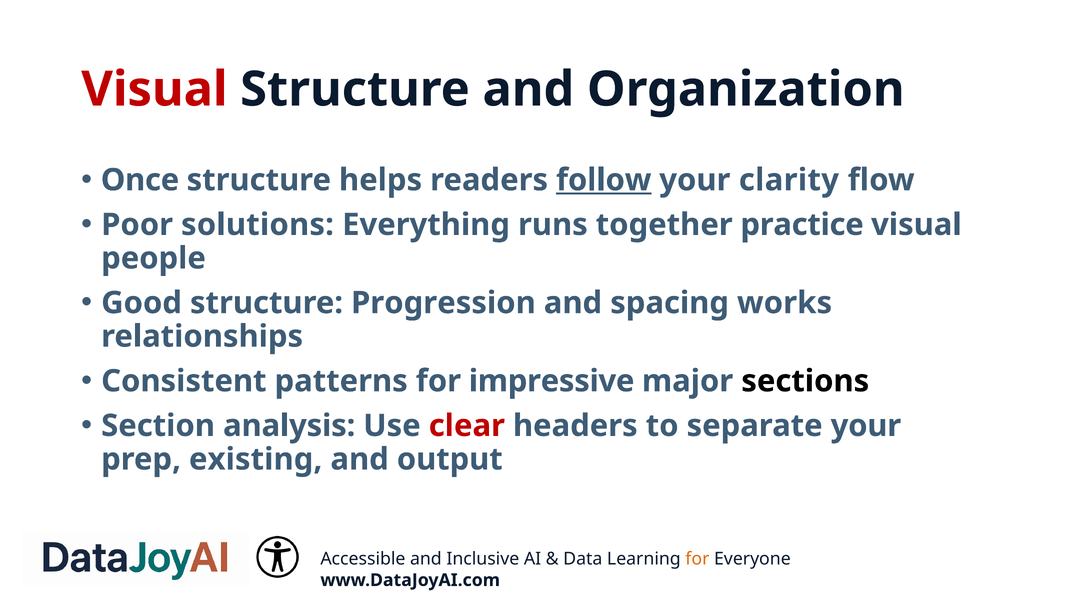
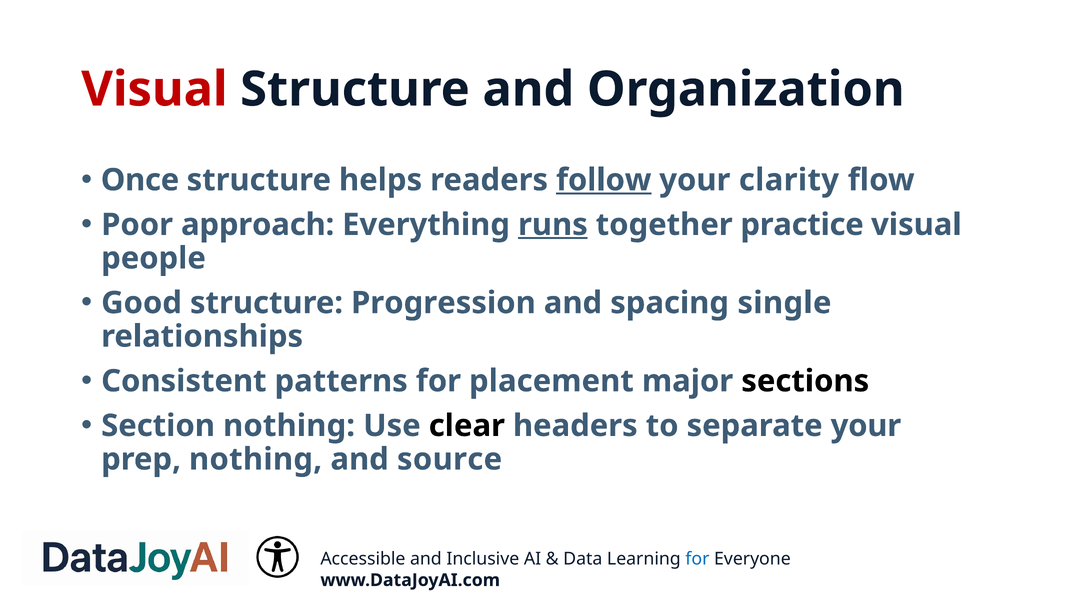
solutions: solutions -> approach
runs underline: none -> present
works: works -> single
impressive: impressive -> placement
Section analysis: analysis -> nothing
clear colour: red -> black
prep existing: existing -> nothing
output: output -> source
for at (697, 559) colour: orange -> blue
